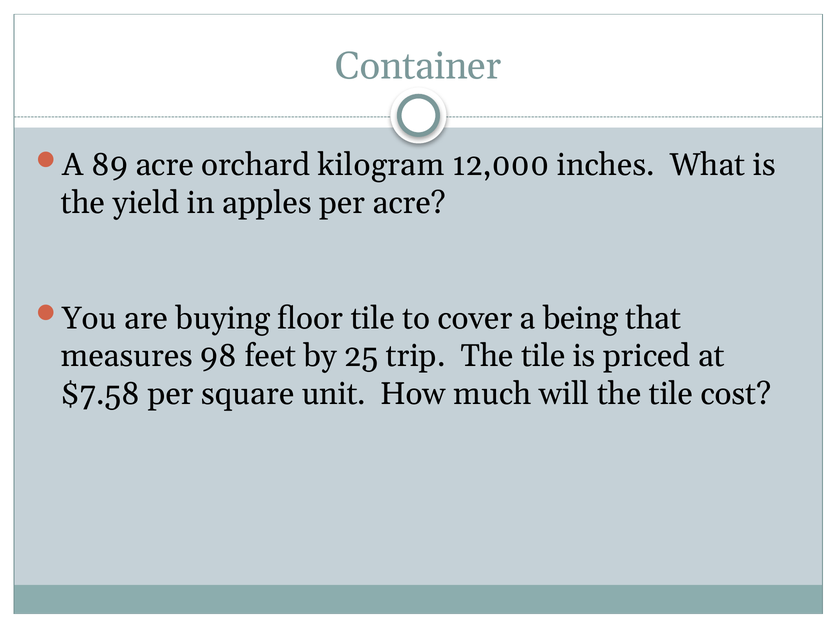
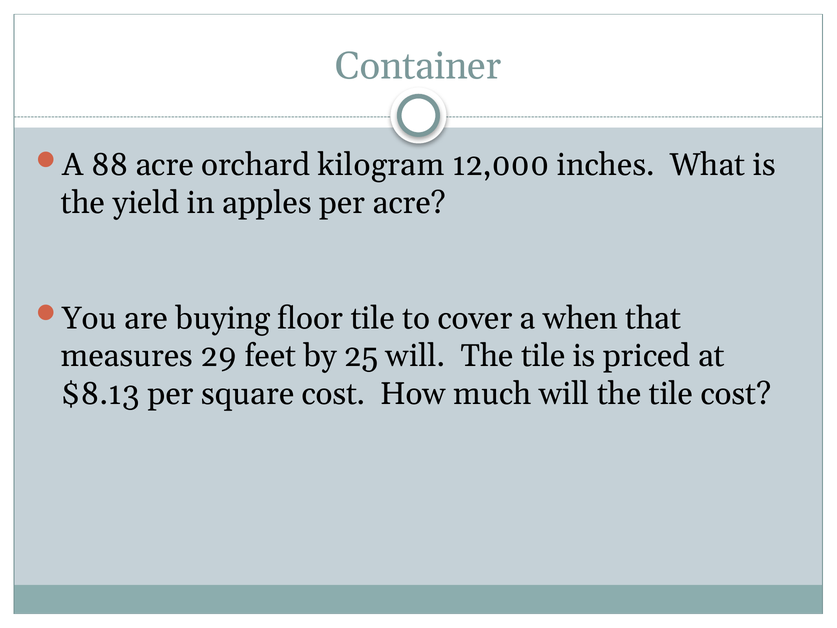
89: 89 -> 88
being: being -> when
98: 98 -> 29
25 trip: trip -> will
$7.58: $7.58 -> $8.13
square unit: unit -> cost
